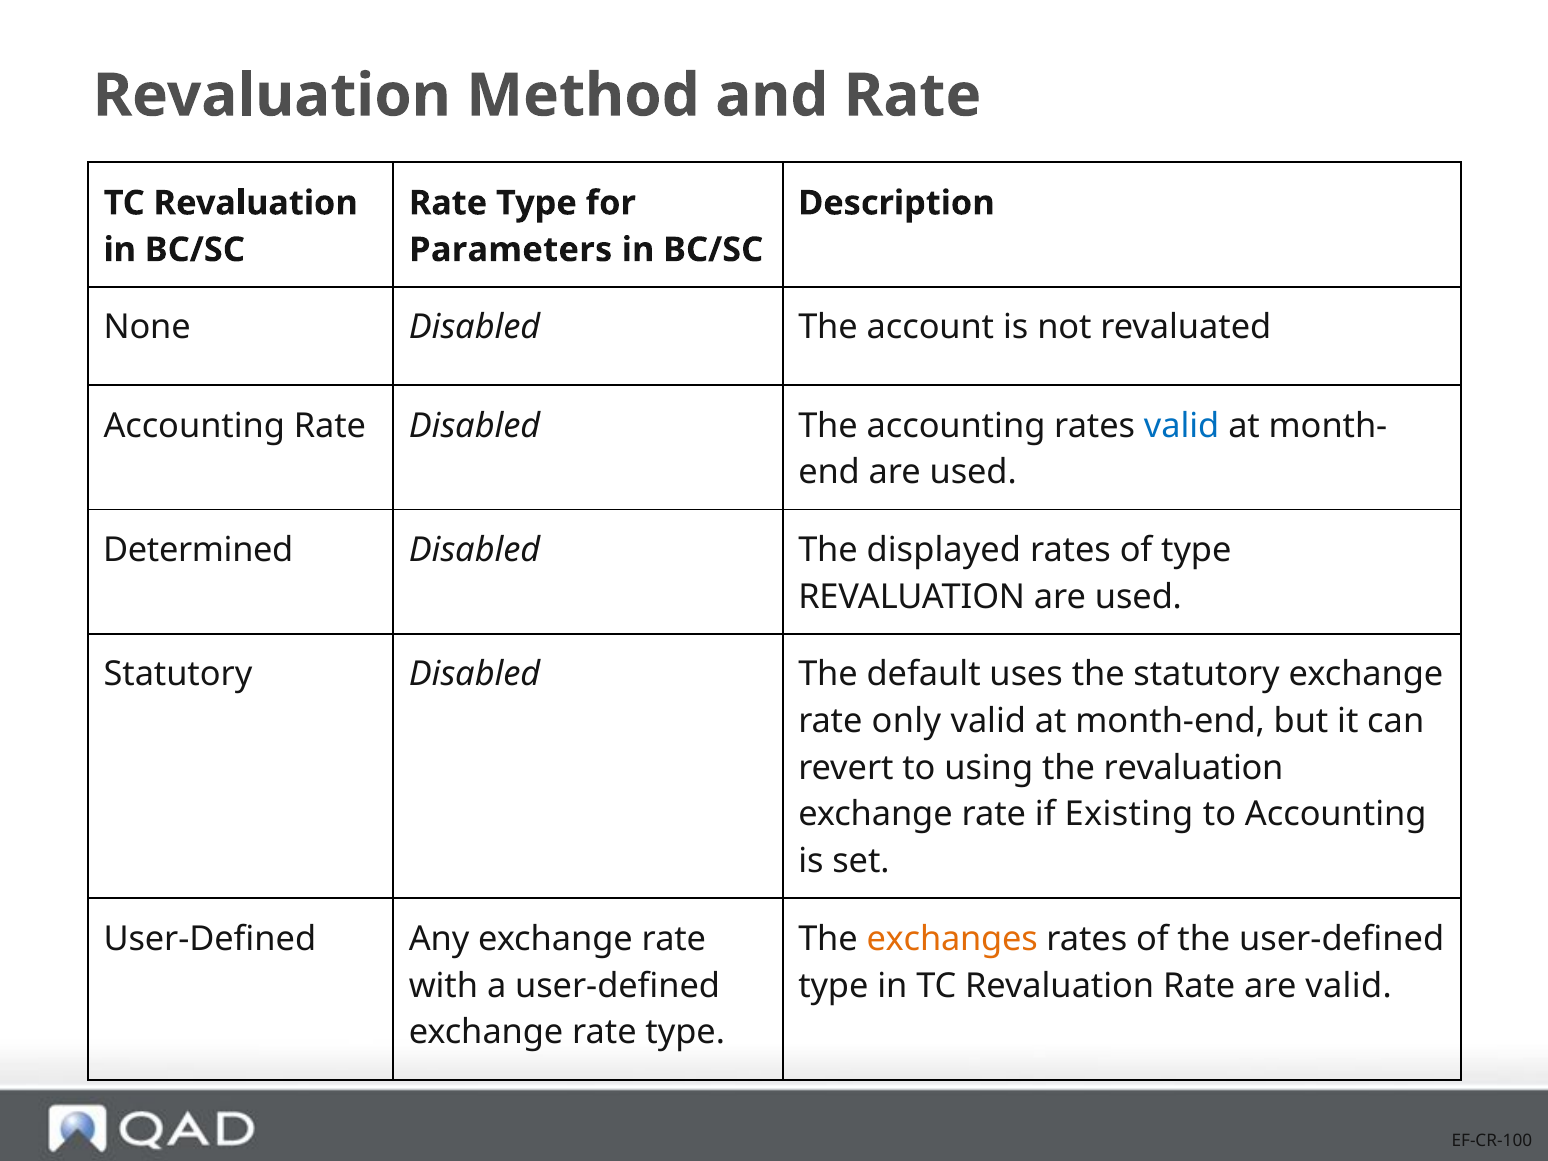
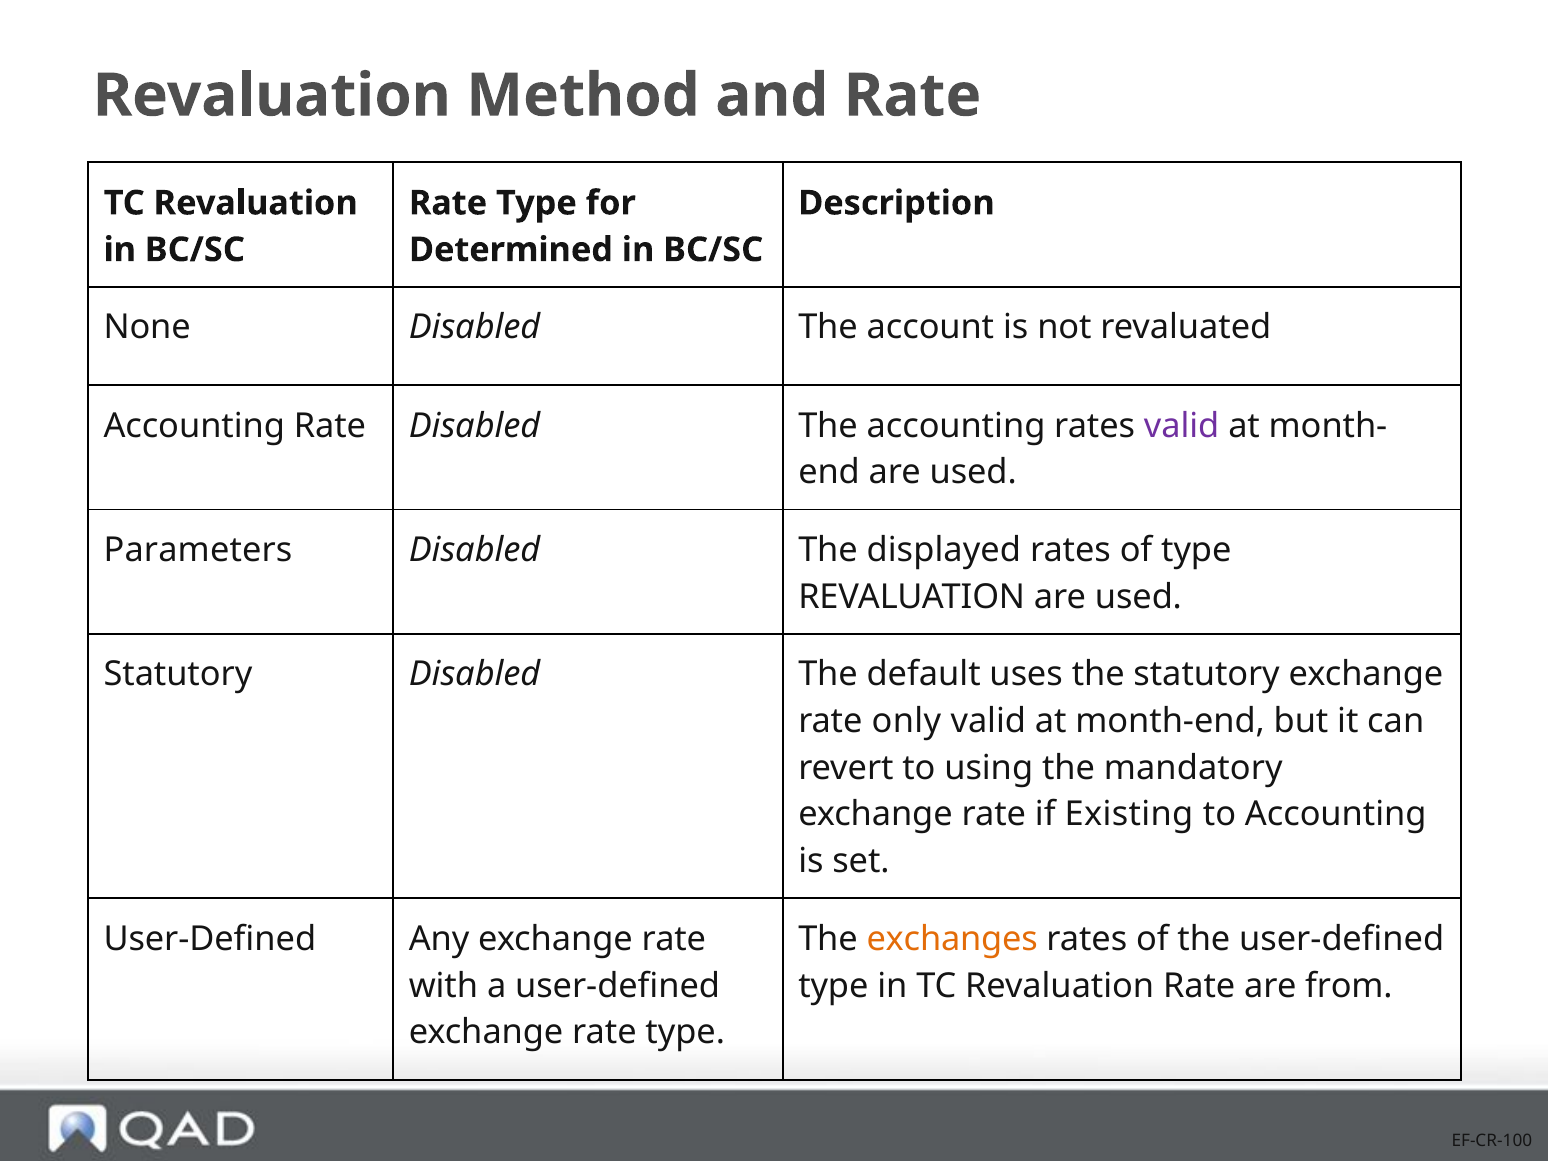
Parameters: Parameters -> Determined
valid at (1182, 426) colour: blue -> purple
Determined: Determined -> Parameters
the revaluation: revaluation -> mandatory
are valid: valid -> from
